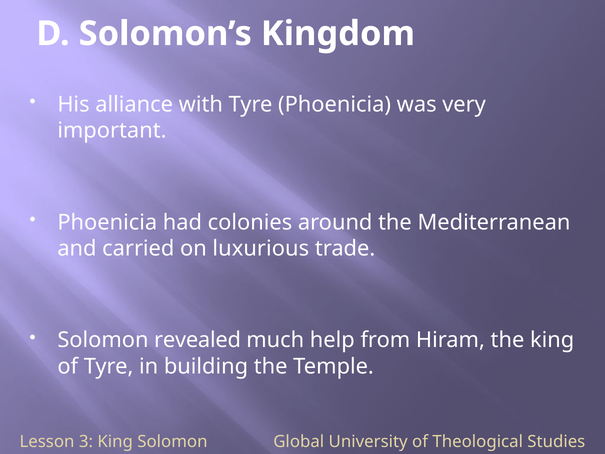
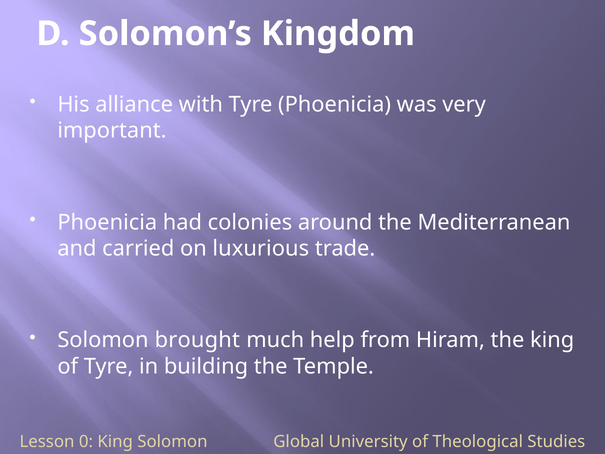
revealed: revealed -> brought
3: 3 -> 0
